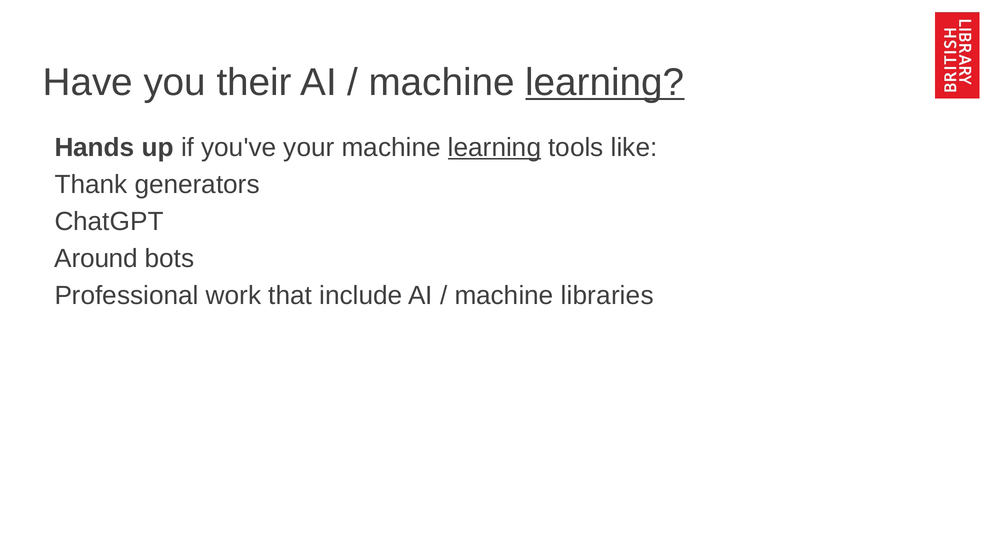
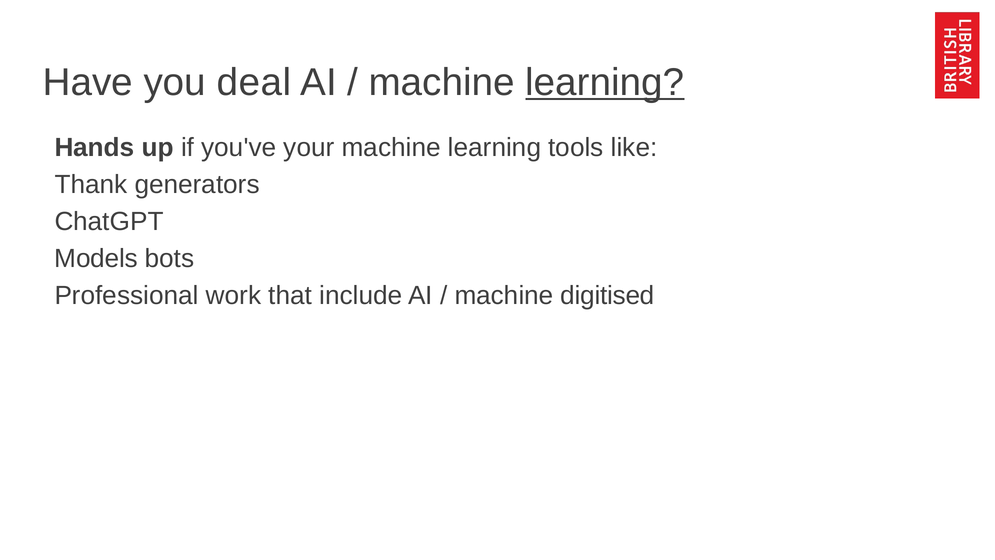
their: their -> deal
learning at (494, 147) underline: present -> none
Around: Around -> Models
libraries: libraries -> digitised
